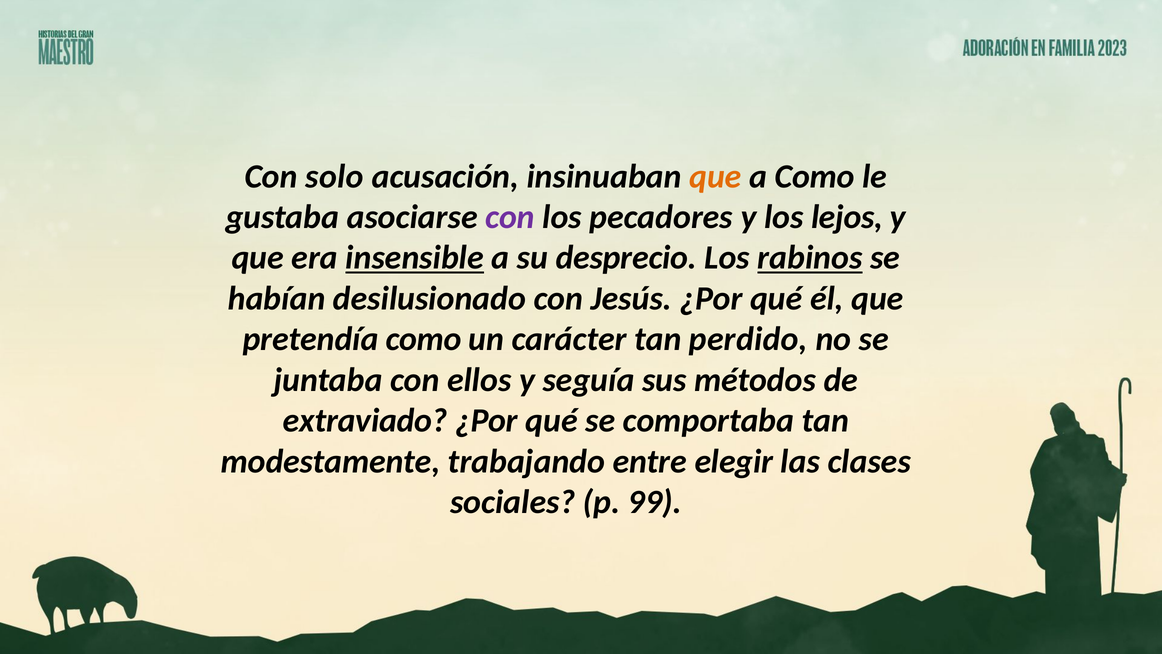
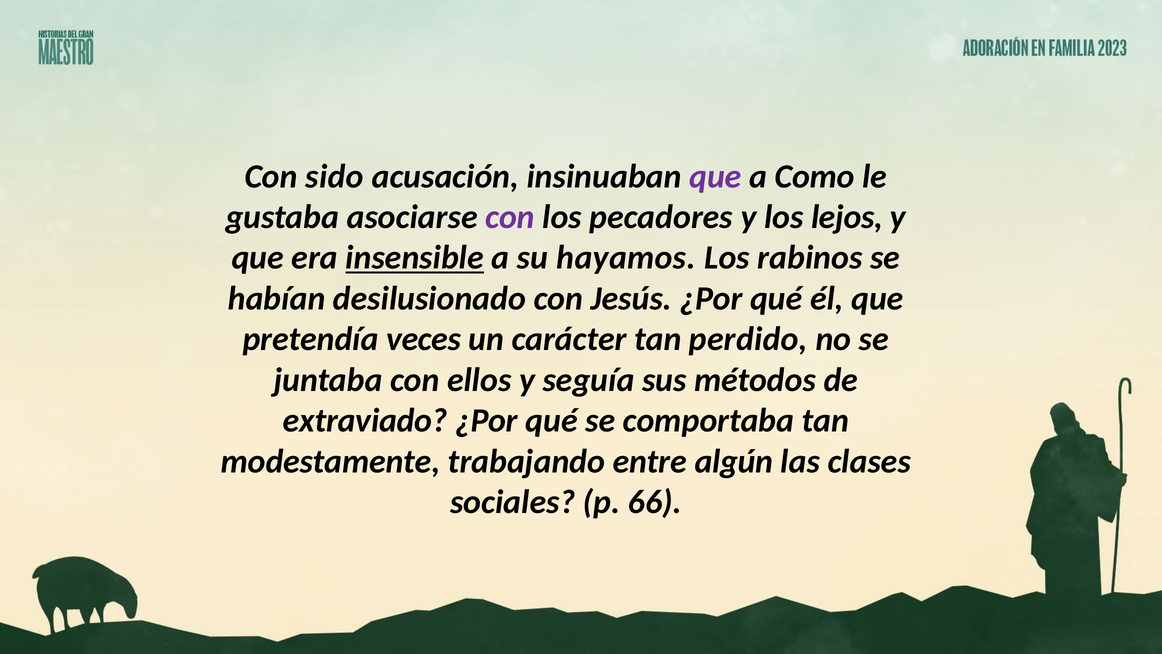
solo: solo -> sido
que at (715, 176) colour: orange -> purple
desprecio: desprecio -> hayamos
rabinos underline: present -> none
pretendía como: como -> veces
elegir: elegir -> algún
99: 99 -> 66
